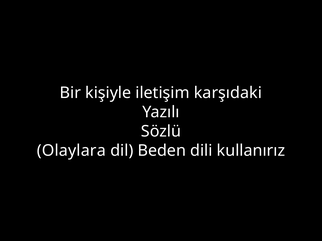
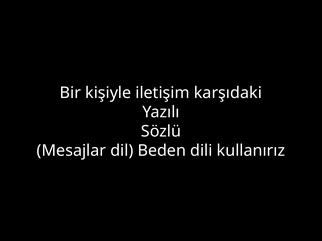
Olaylara: Olaylara -> Mesajlar
